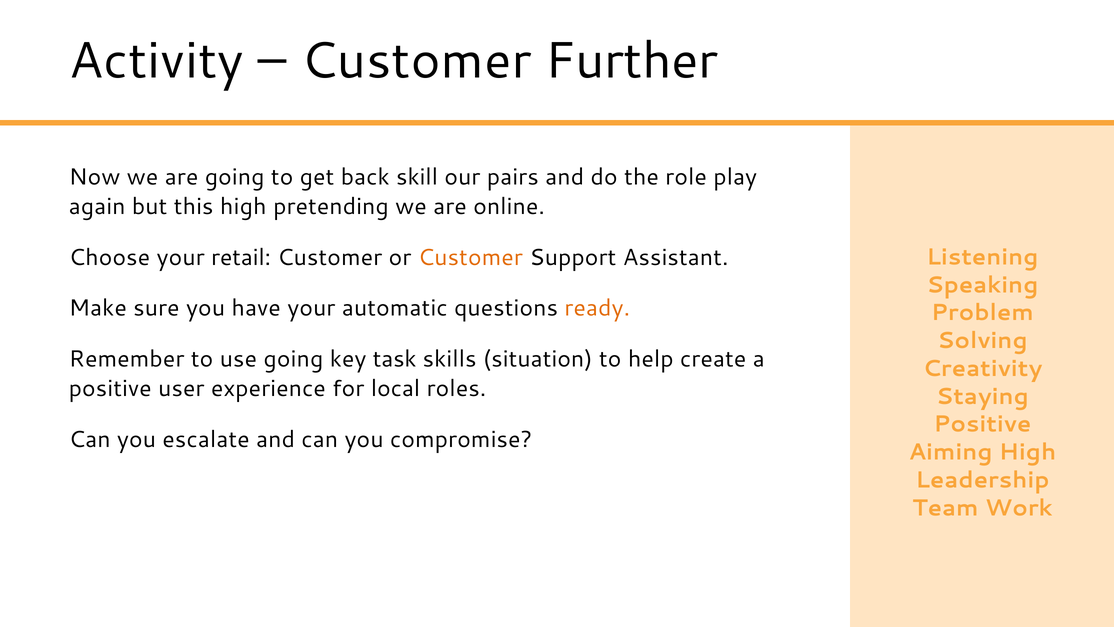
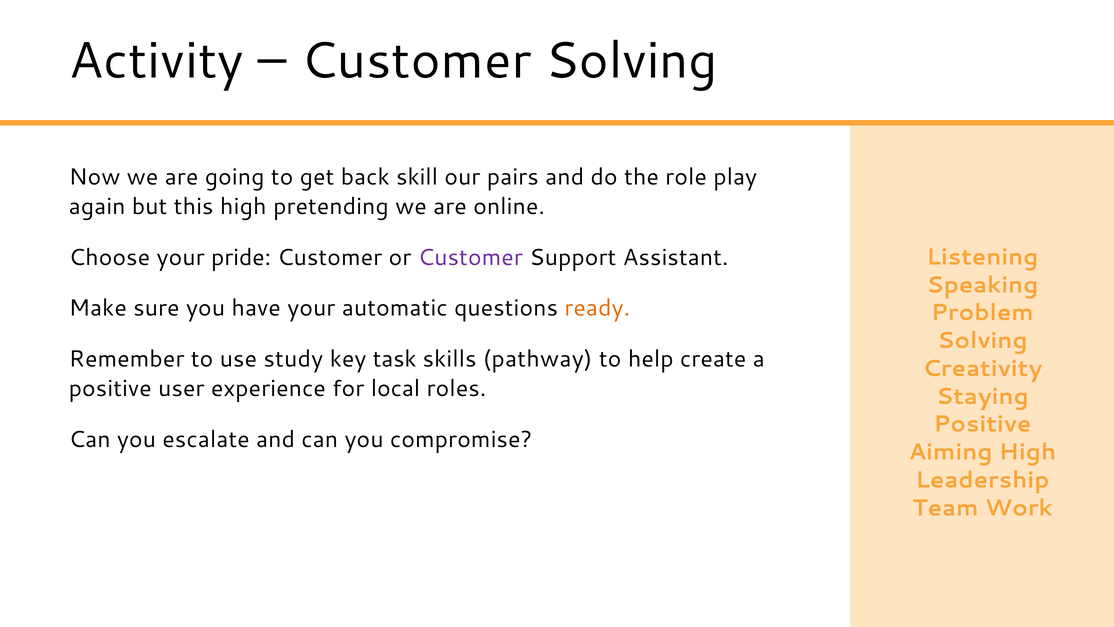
Customer Further: Further -> Solving
retail: retail -> pride
Customer at (470, 257) colour: orange -> purple
use going: going -> study
situation: situation -> pathway
